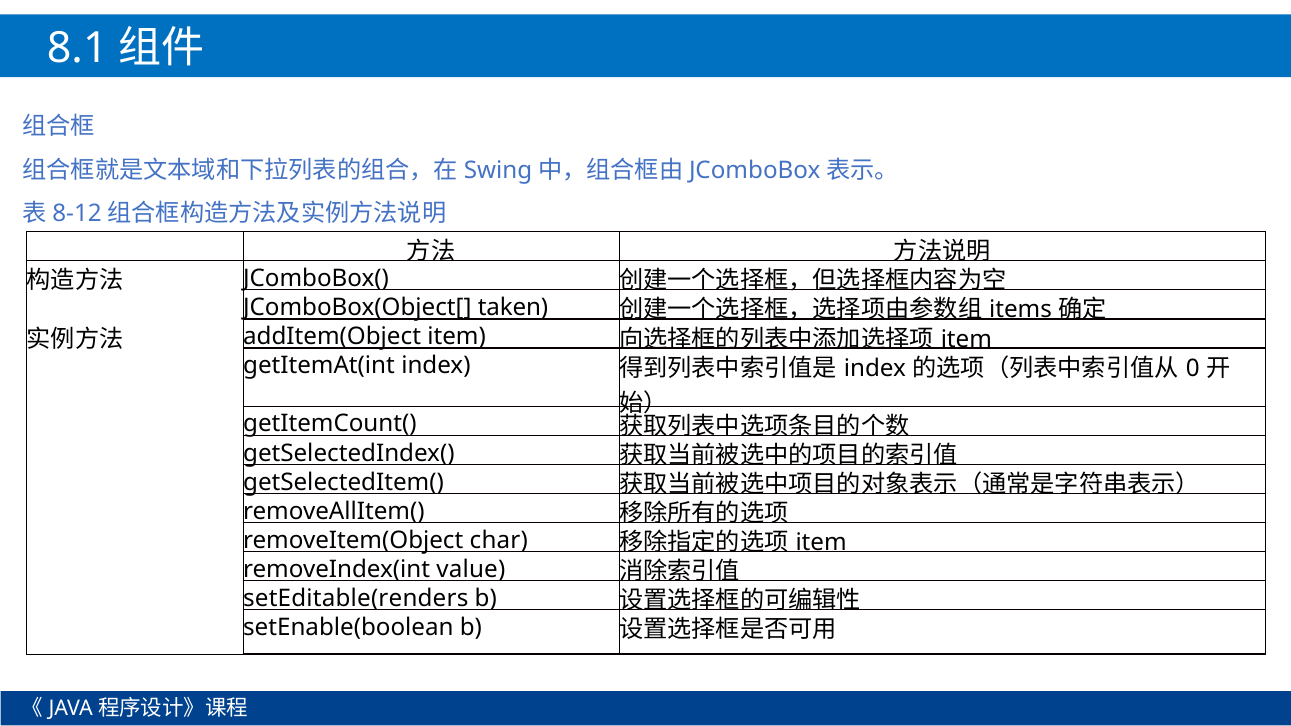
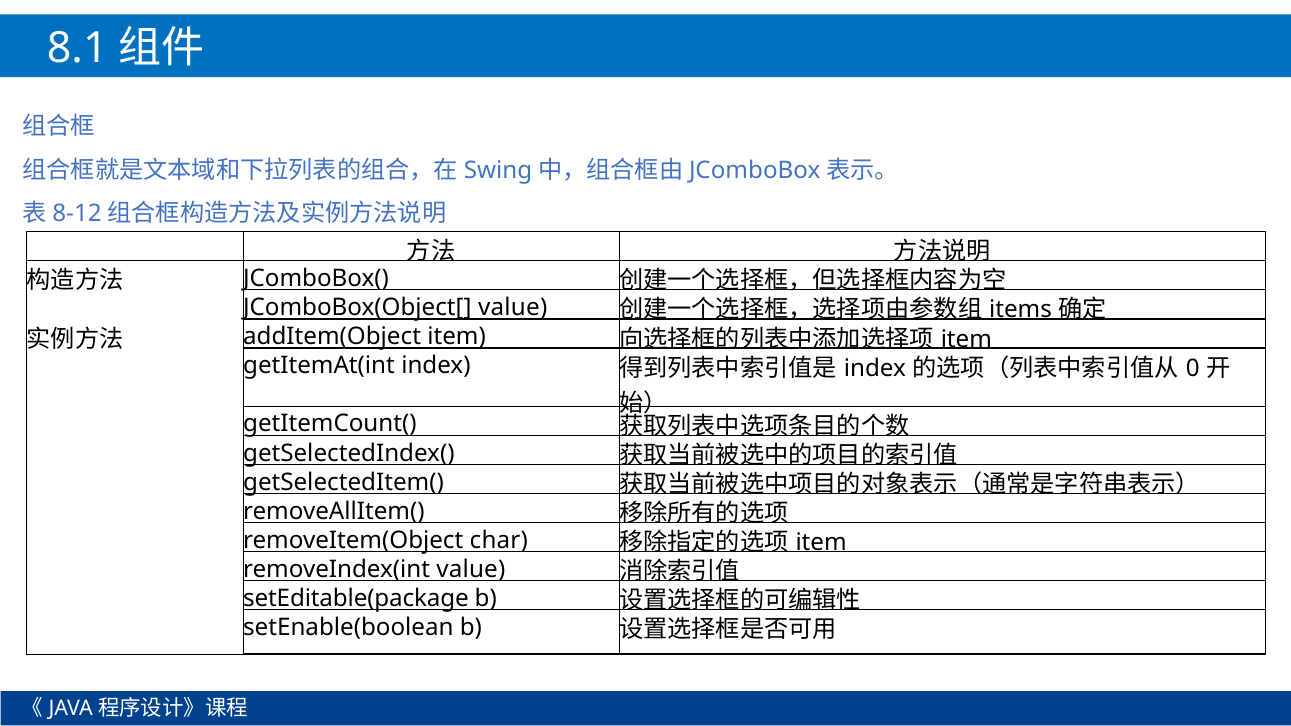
JComboBox(Object[ taken: taken -> value
setEditable(renders: setEditable(renders -> setEditable(package
